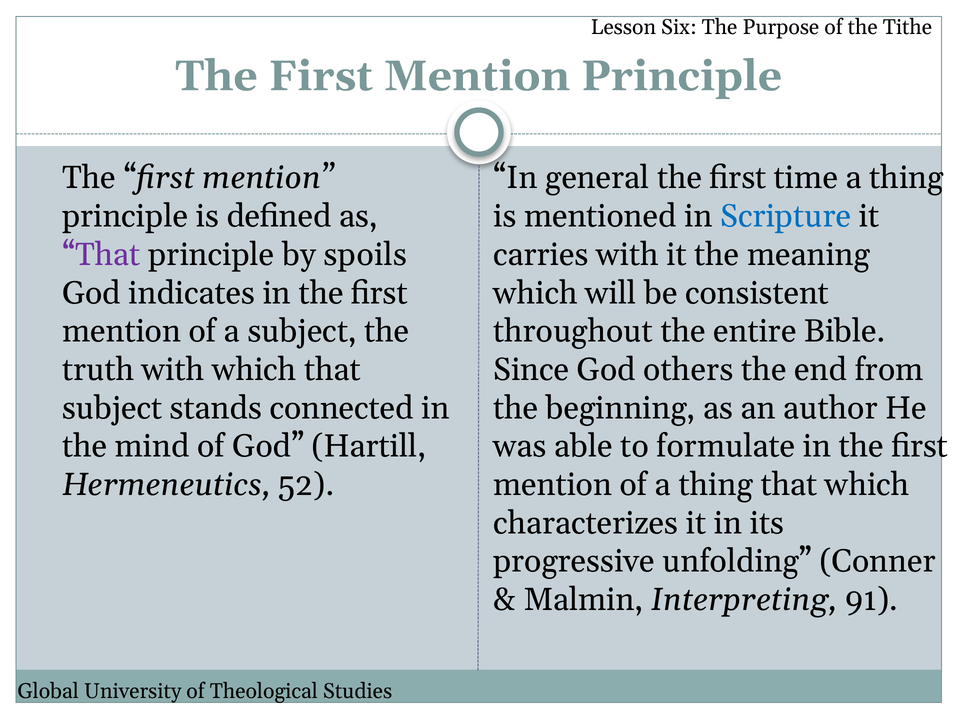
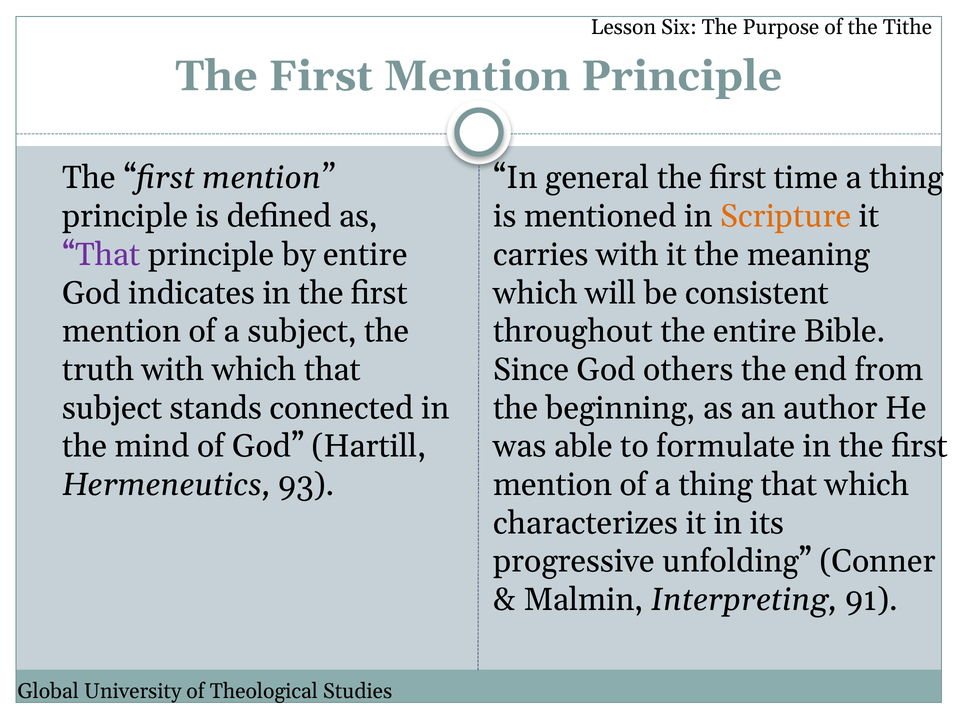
Scripture colour: blue -> orange
by spoils: spoils -> entire
52: 52 -> 93
